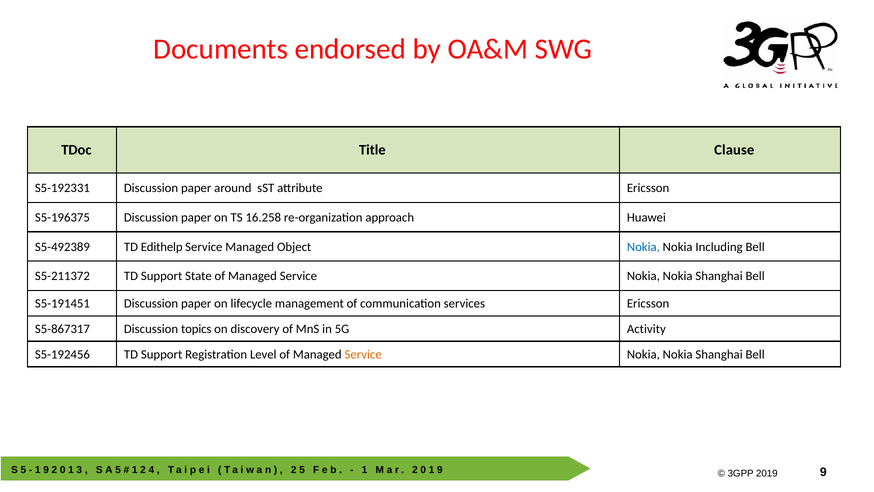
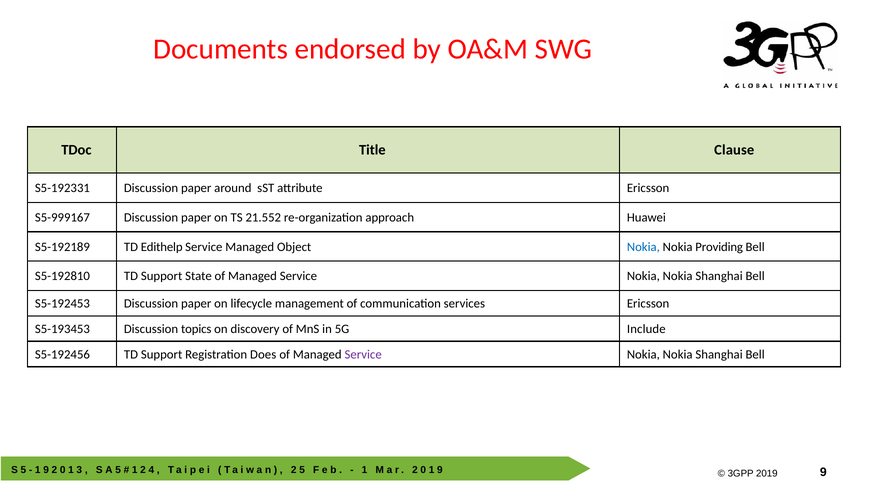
S5-196375: S5-196375 -> S5-999167
16.258: 16.258 -> 21.552
S5-492389: S5-492389 -> S5-192189
Including: Including -> Providing
S5-211372: S5-211372 -> S5-192810
S5-191451: S5-191451 -> S5-192453
S5-867317: S5-867317 -> S5-193453
Activity: Activity -> Include
Level: Level -> Does
Service at (363, 354) colour: orange -> purple
